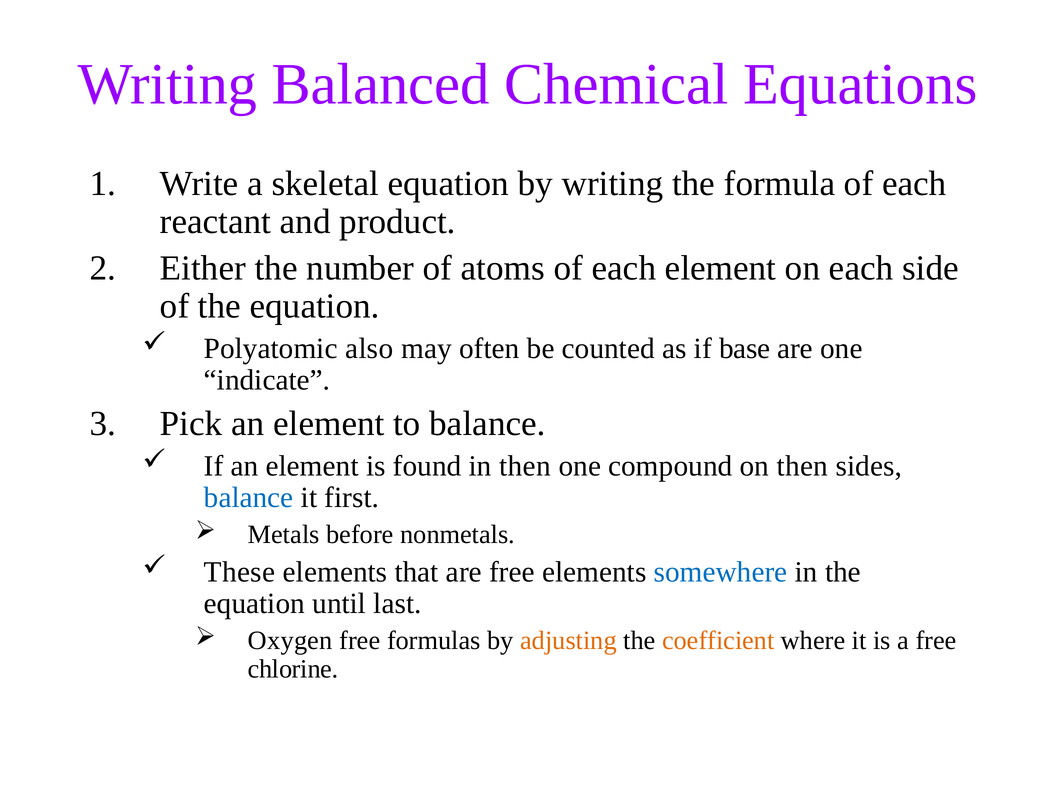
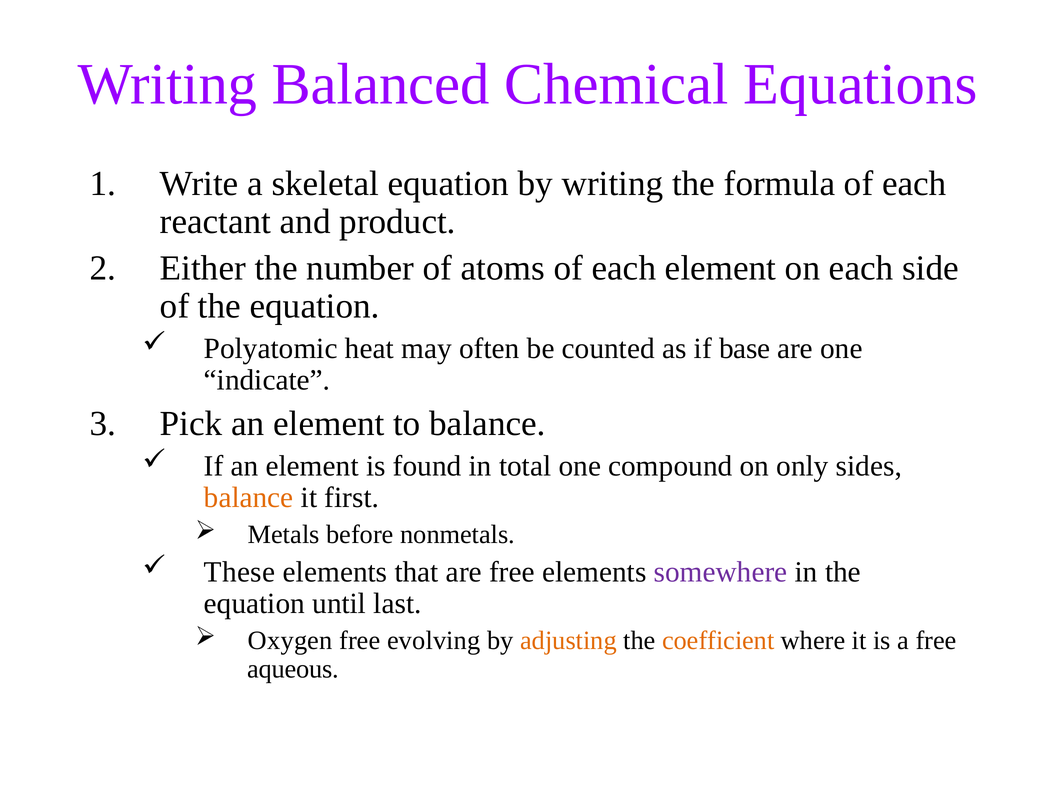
also: also -> heat
in then: then -> total
on then: then -> only
balance at (249, 498) colour: blue -> orange
somewhere colour: blue -> purple
formulas: formulas -> evolving
chlorine: chlorine -> aqueous
